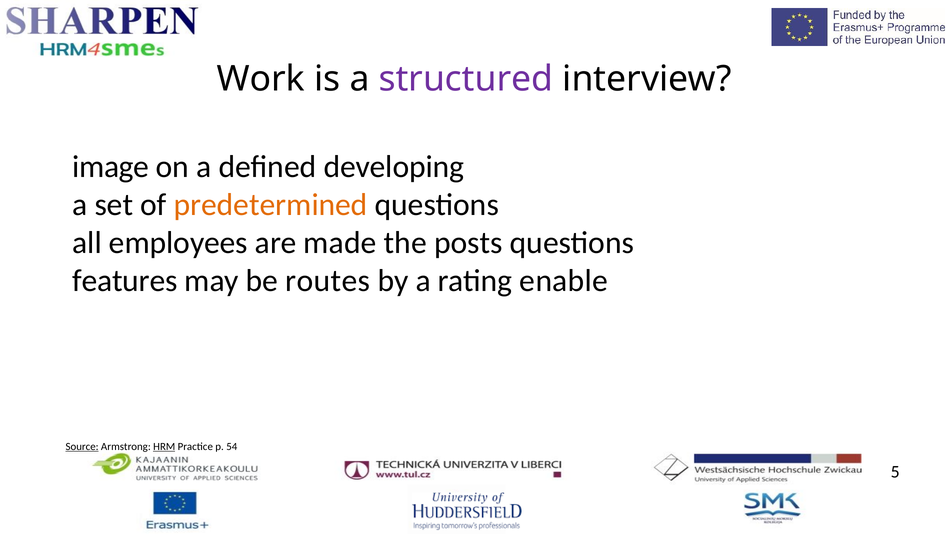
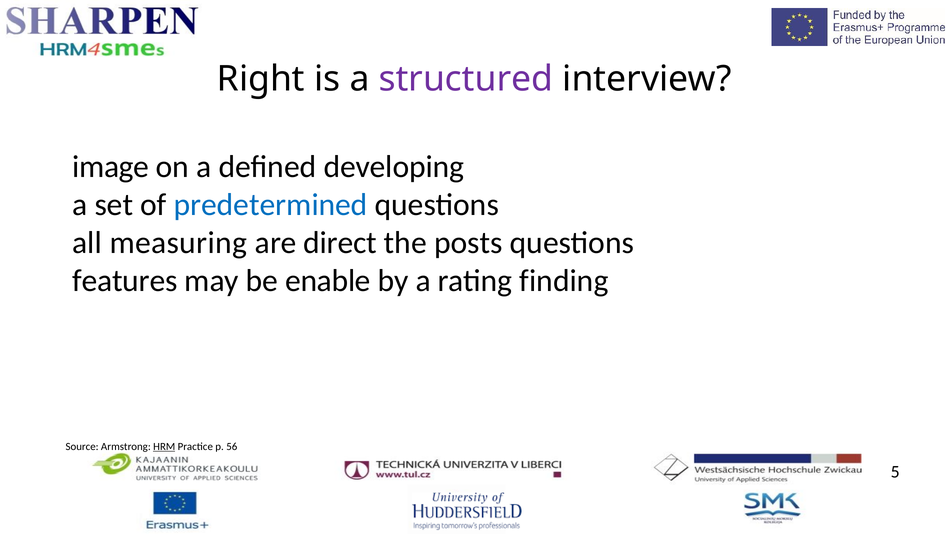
Work: Work -> Right
predetermined colour: orange -> blue
employees: employees -> measuring
made: made -> direct
routes: routes -> enable
enable: enable -> finding
Source underline: present -> none
54: 54 -> 56
